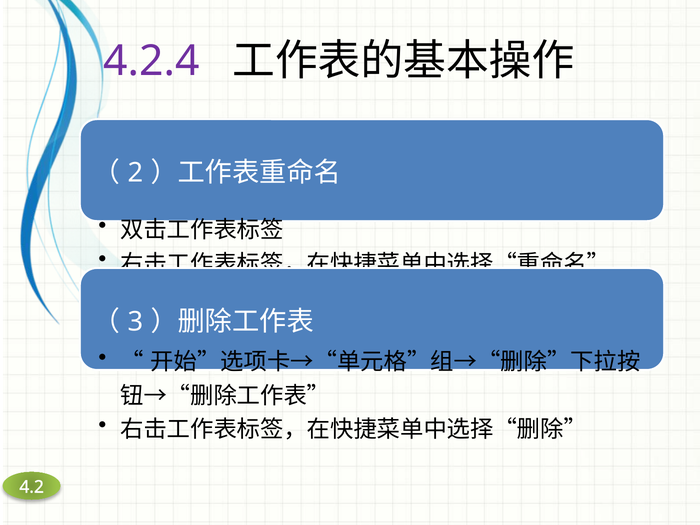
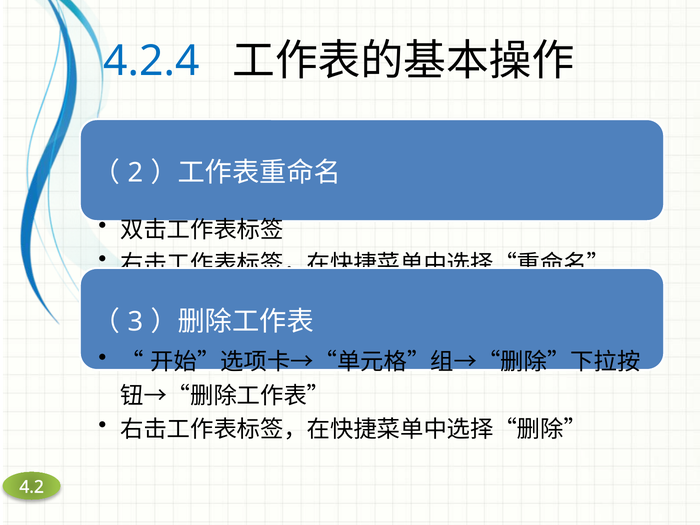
4.2.4 colour: purple -> blue
